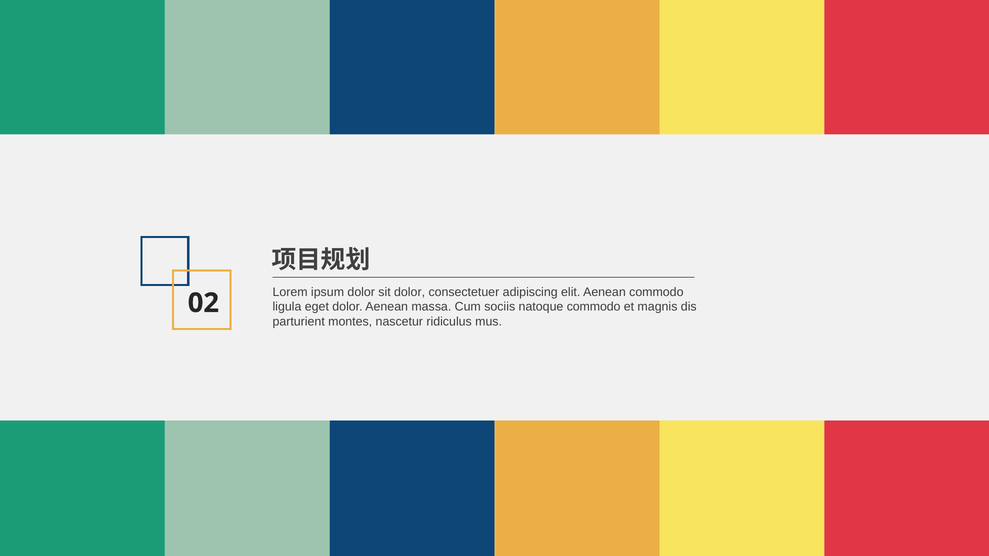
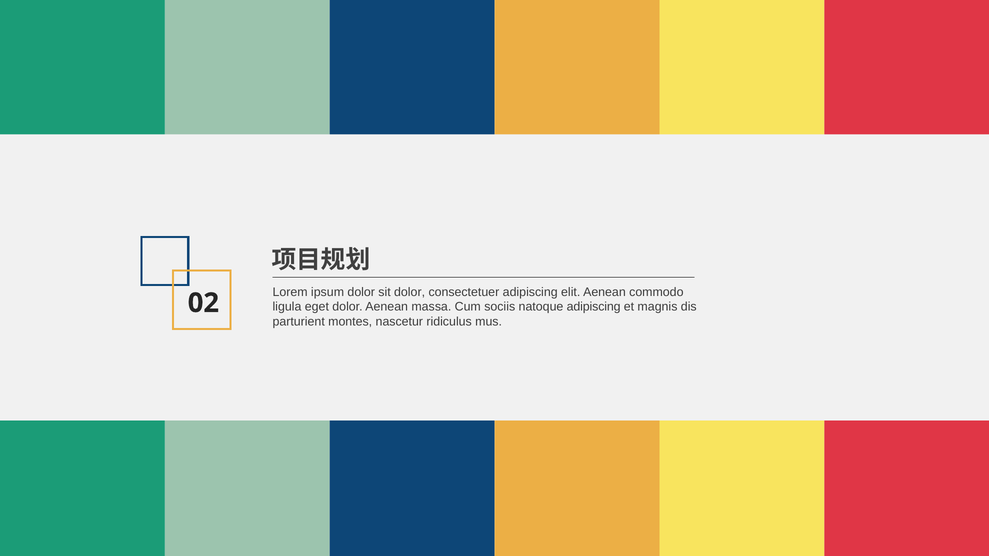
natoque commodo: commodo -> adipiscing
